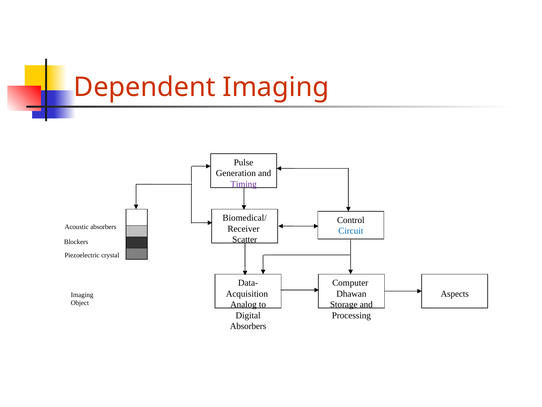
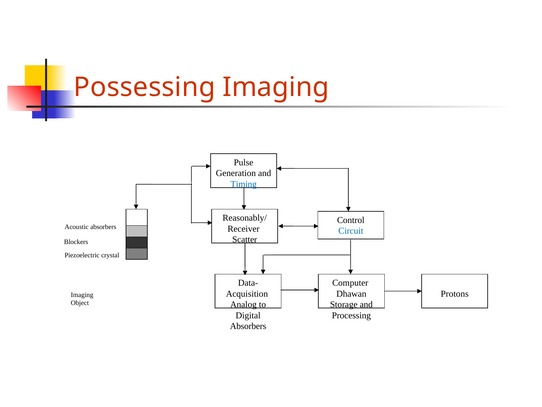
Dependent: Dependent -> Possessing
Timing colour: purple -> blue
Biomedical/: Biomedical/ -> Reasonably/
Aspects: Aspects -> Protons
